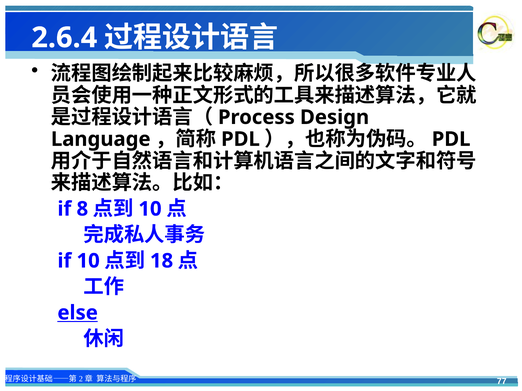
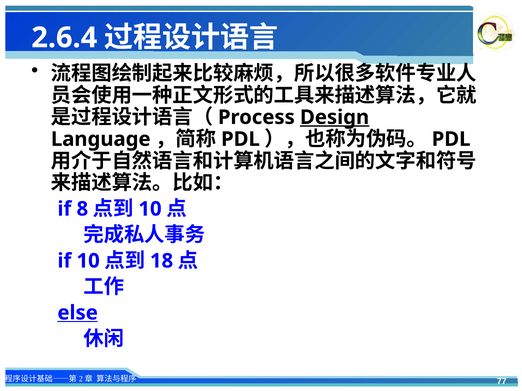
Design underline: none -> present
